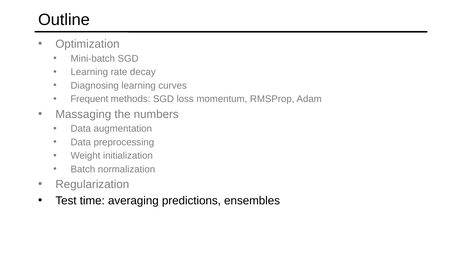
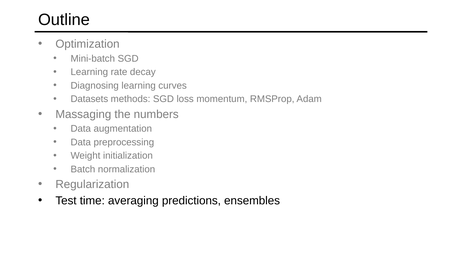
Frequent: Frequent -> Datasets
